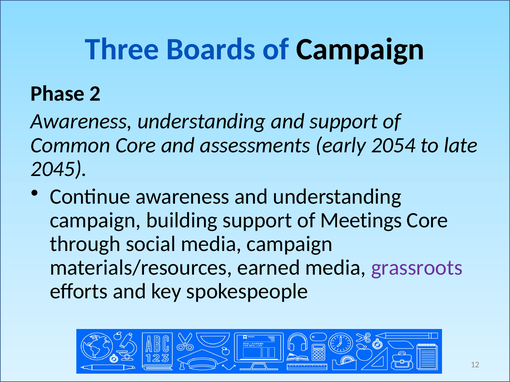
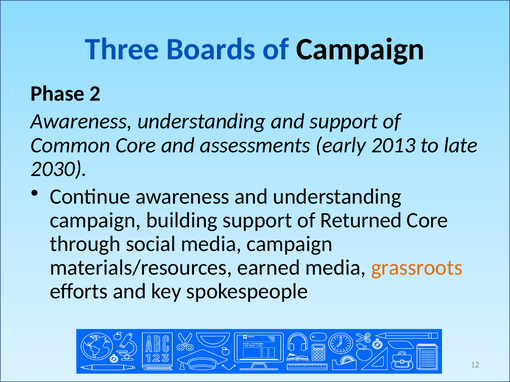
2054: 2054 -> 2013
2045: 2045 -> 2030
Meetings: Meetings -> Returned
grassroots colour: purple -> orange
